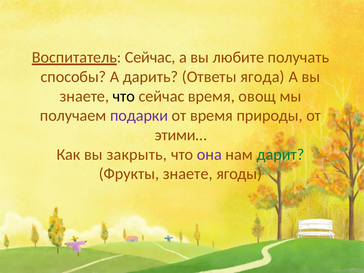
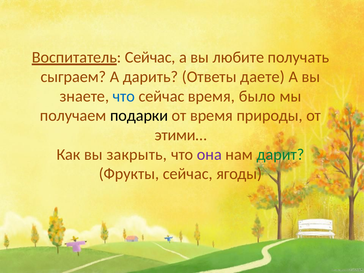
способы: способы -> сыграем
ягода: ягода -> даете
что at (124, 96) colour: black -> blue
овощ: овощ -> было
подарки colour: purple -> black
Фрукты знаете: знаете -> сейчас
